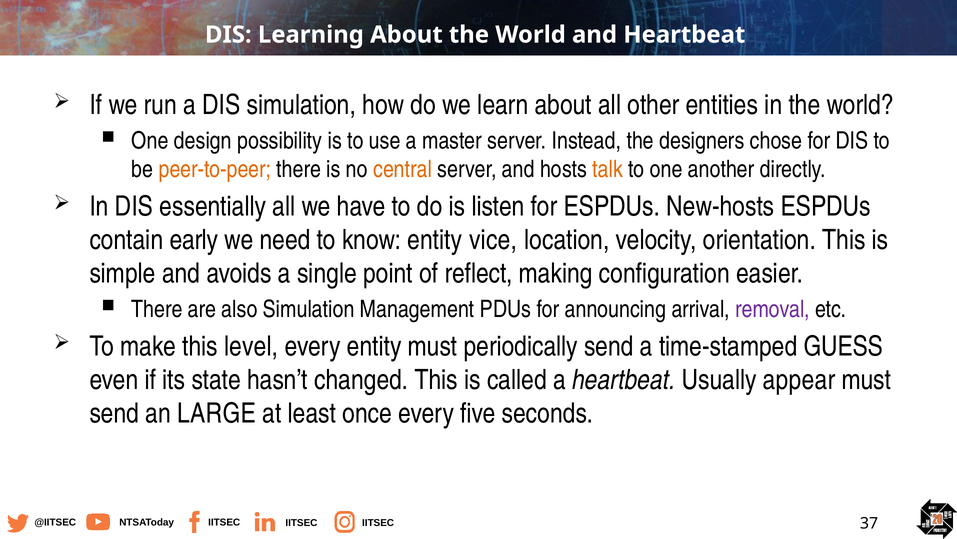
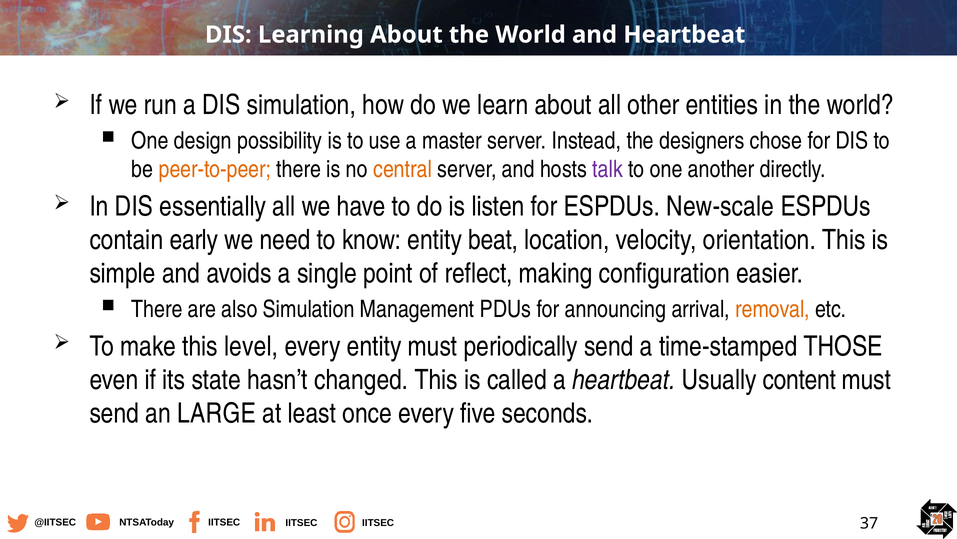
talk colour: orange -> purple
New-hosts: New-hosts -> New-scale
vice: vice -> beat
removal colour: purple -> orange
GUESS: GUESS -> THOSE
appear: appear -> content
